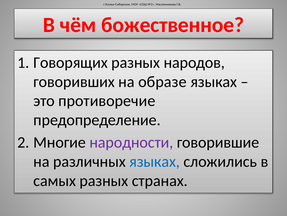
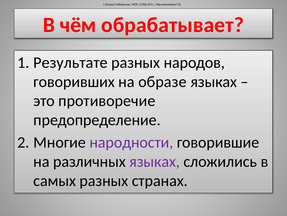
божественное: божественное -> обрабатывает
Говорящих: Говорящих -> Результате
языках at (155, 161) colour: blue -> purple
